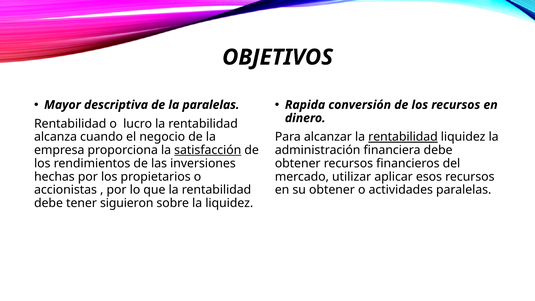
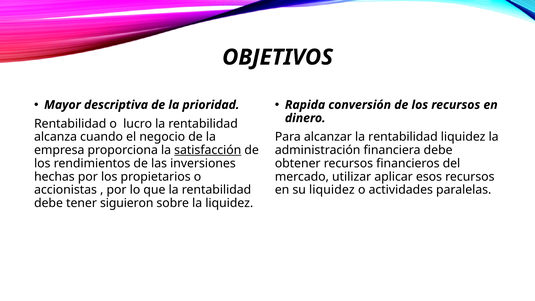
la paralelas: paralelas -> prioridad
rentabilidad at (403, 137) underline: present -> none
su obtener: obtener -> liquidez
